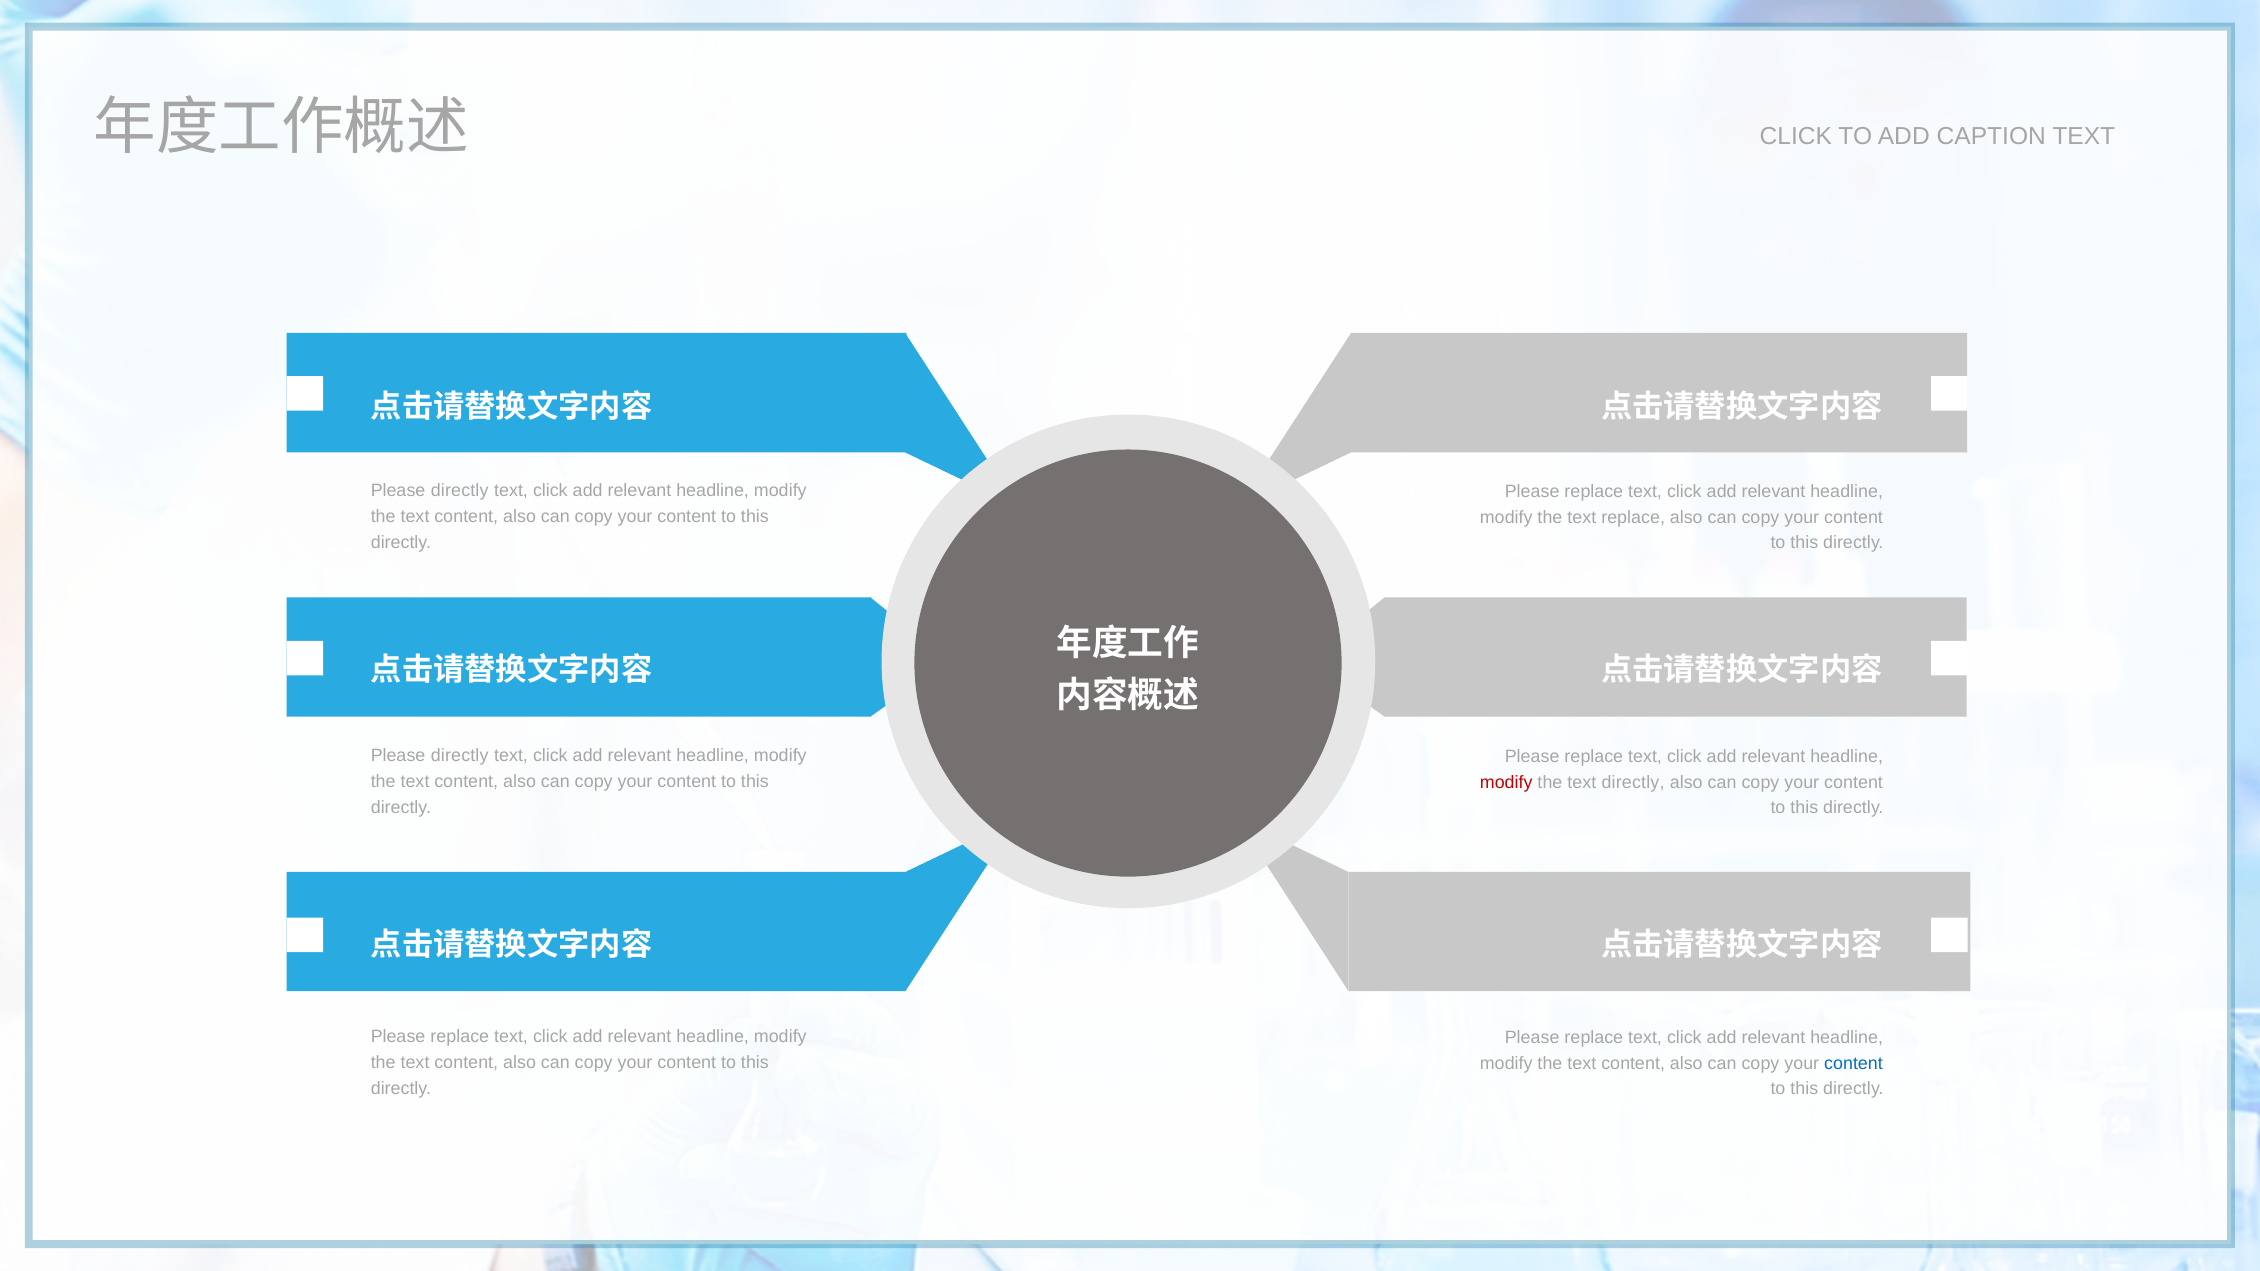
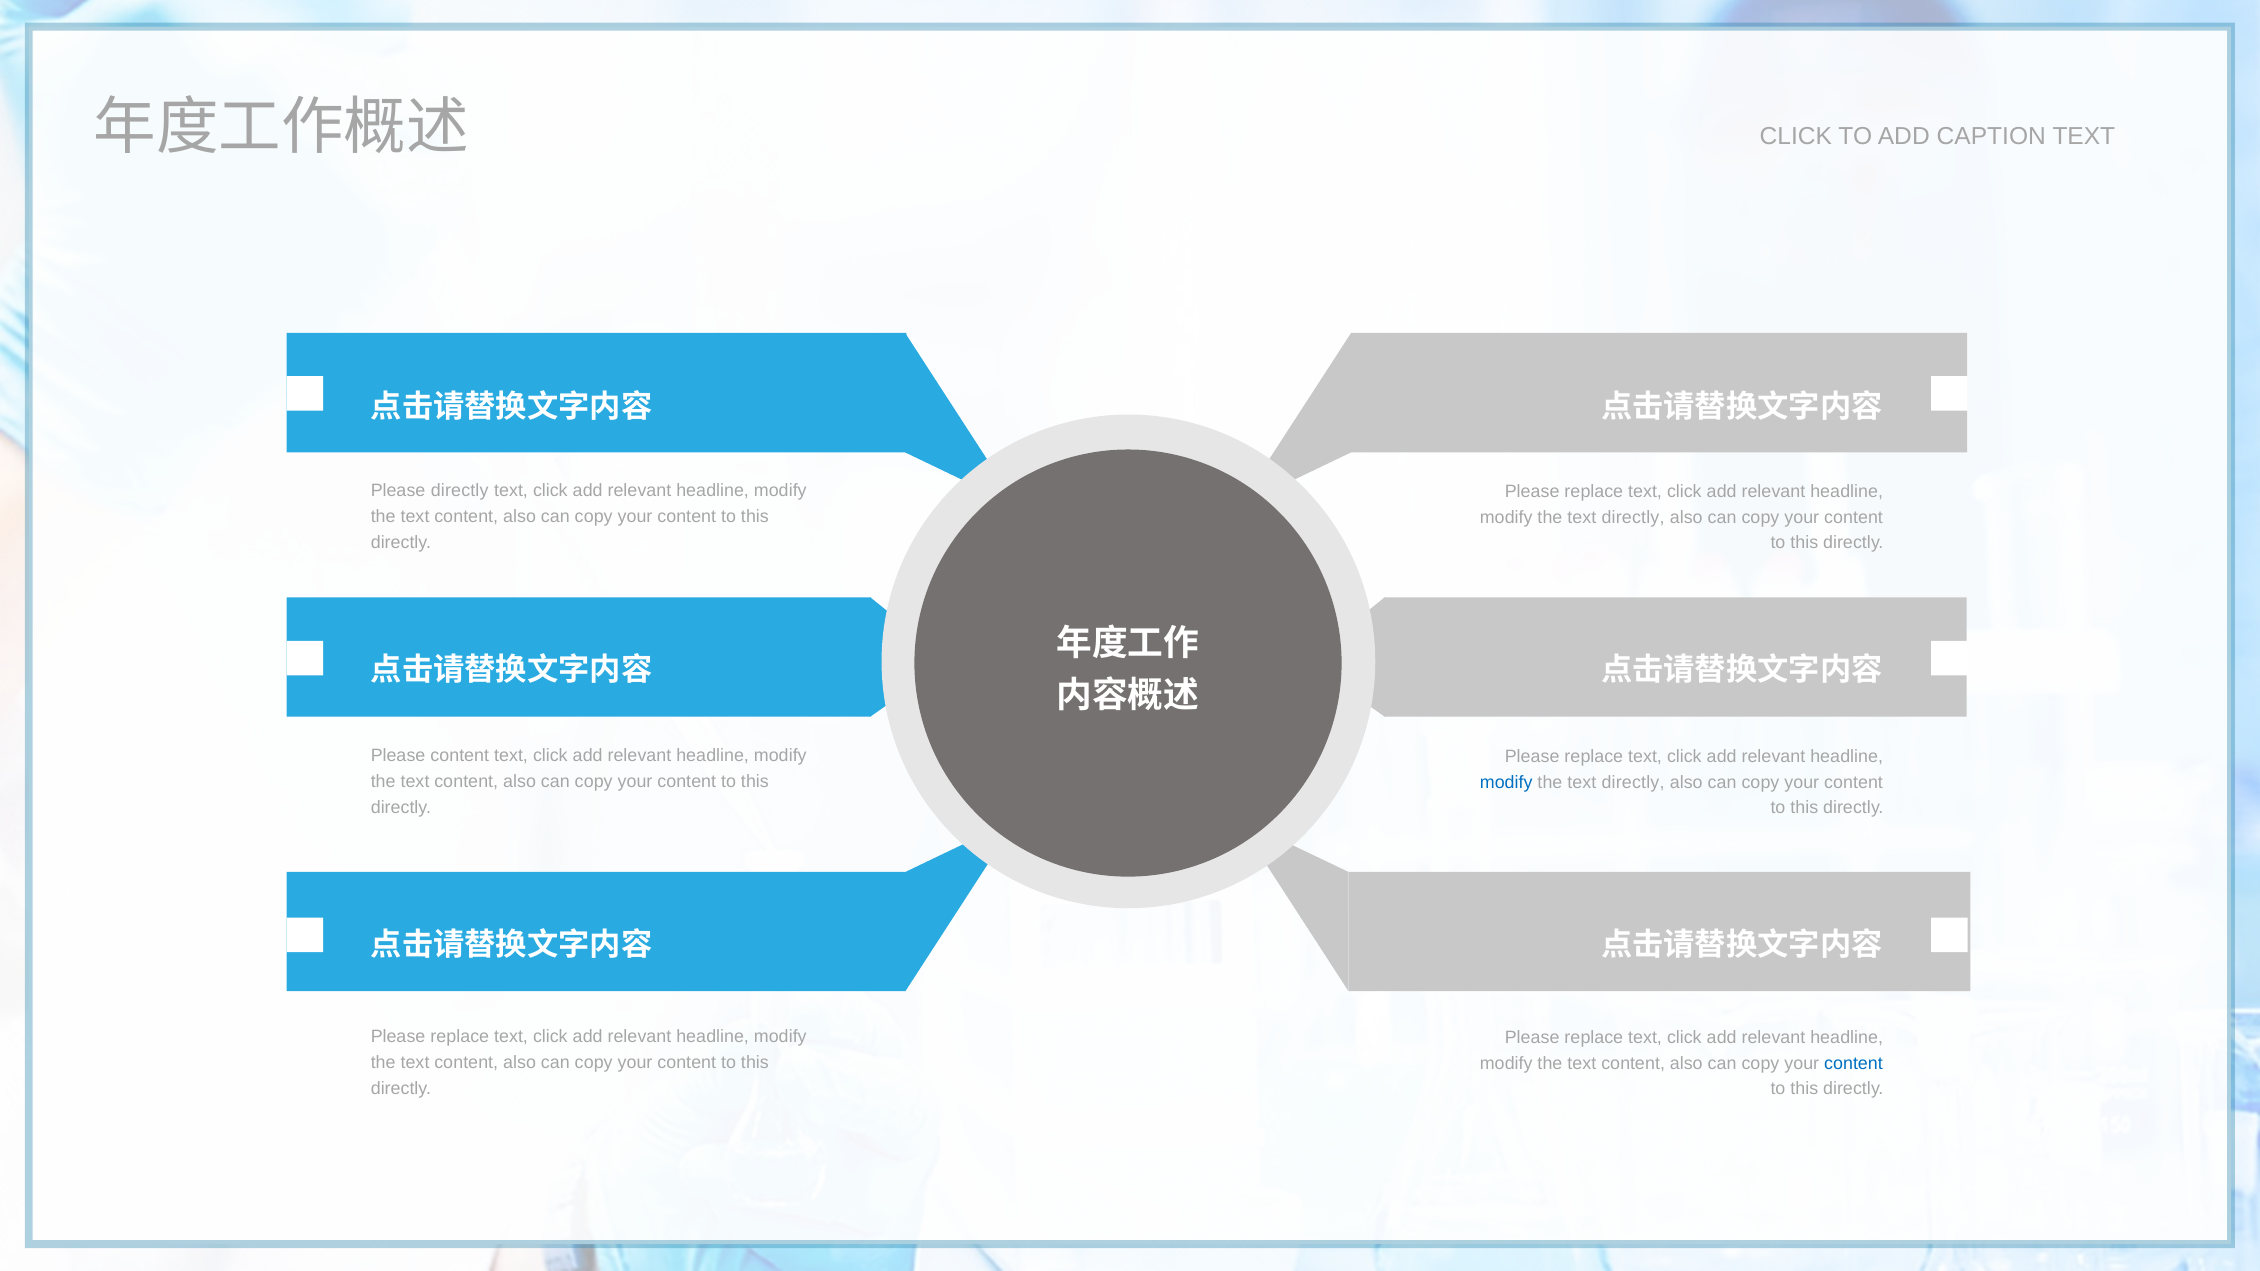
replace at (1633, 517): replace -> directly
directly at (460, 756): directly -> content
modify at (1506, 782) colour: red -> blue
